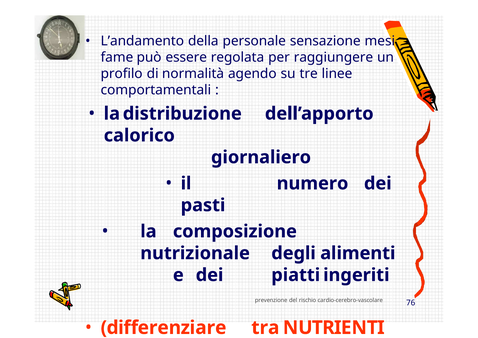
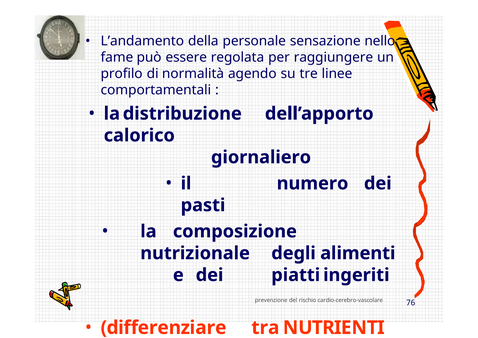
mesi: mesi -> nello
